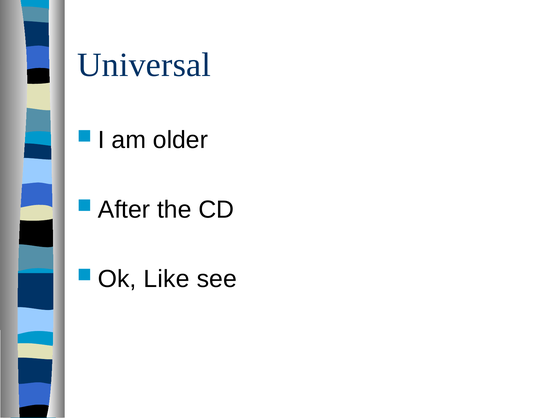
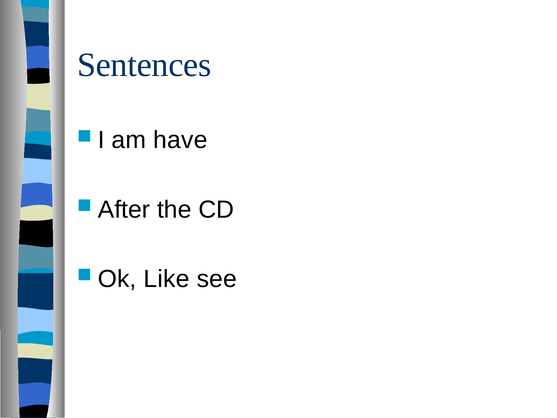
Universal: Universal -> Sentences
older: older -> have
